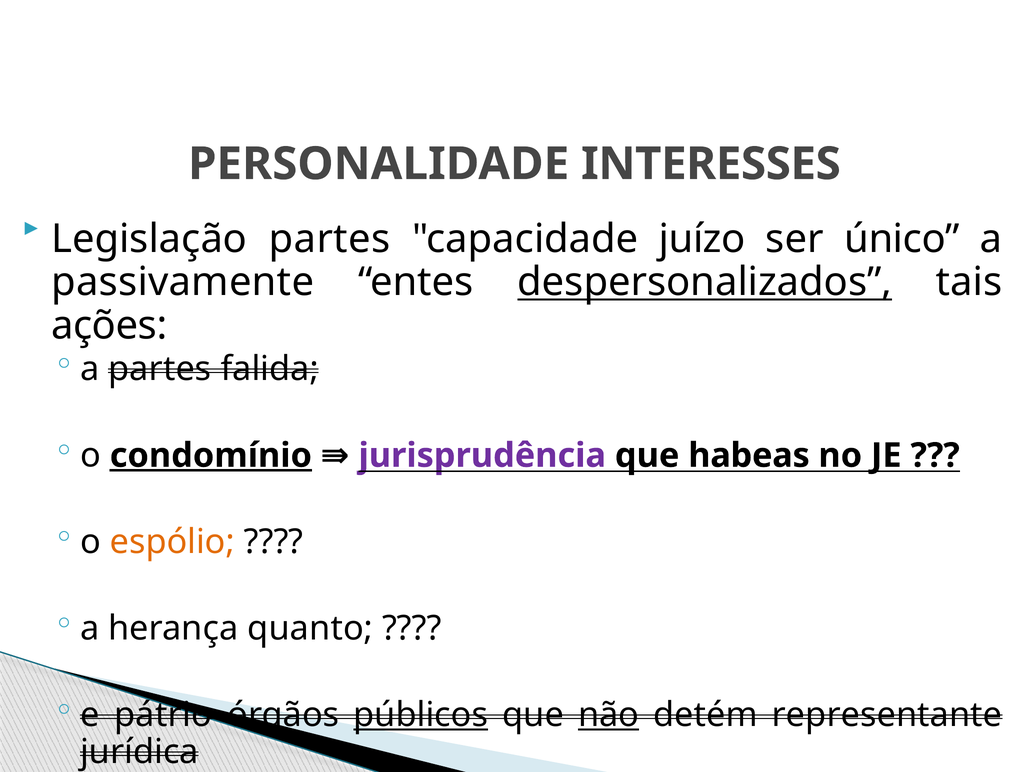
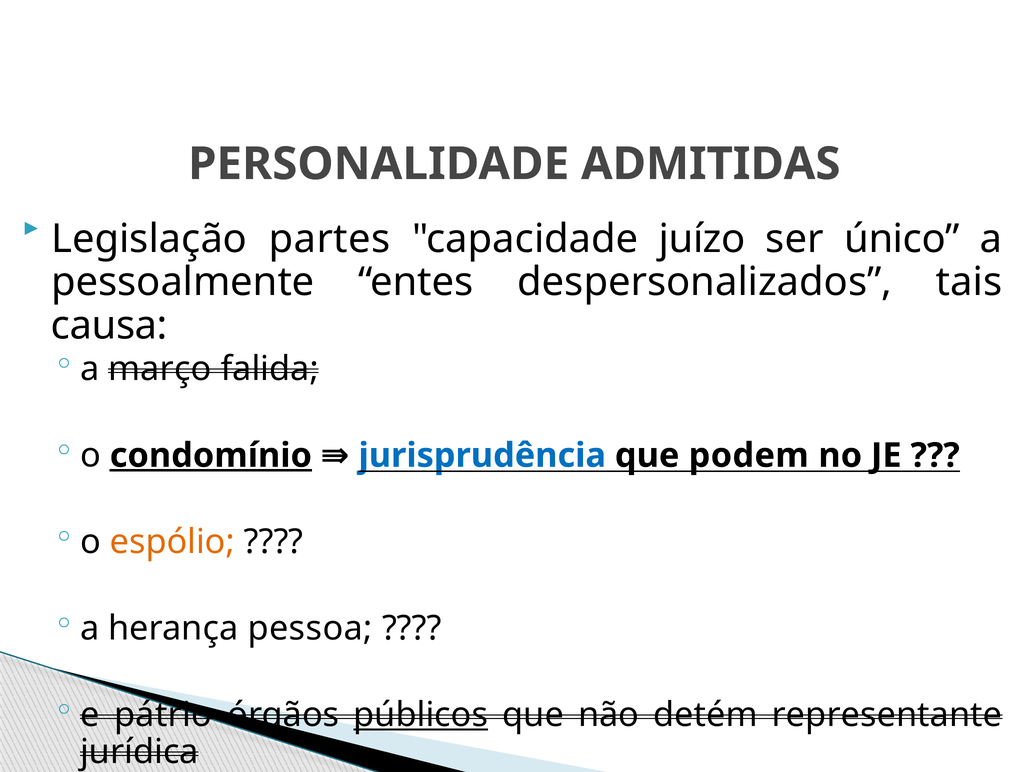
INTERESSES: INTERESSES -> ADMITIDAS
passivamente: passivamente -> pessoalmente
despersonalizados underline: present -> none
ações: ações -> causa
a partes: partes -> março
jurisprudência colour: purple -> blue
habeas: habeas -> podem
quanto: quanto -> pessoa
não underline: present -> none
